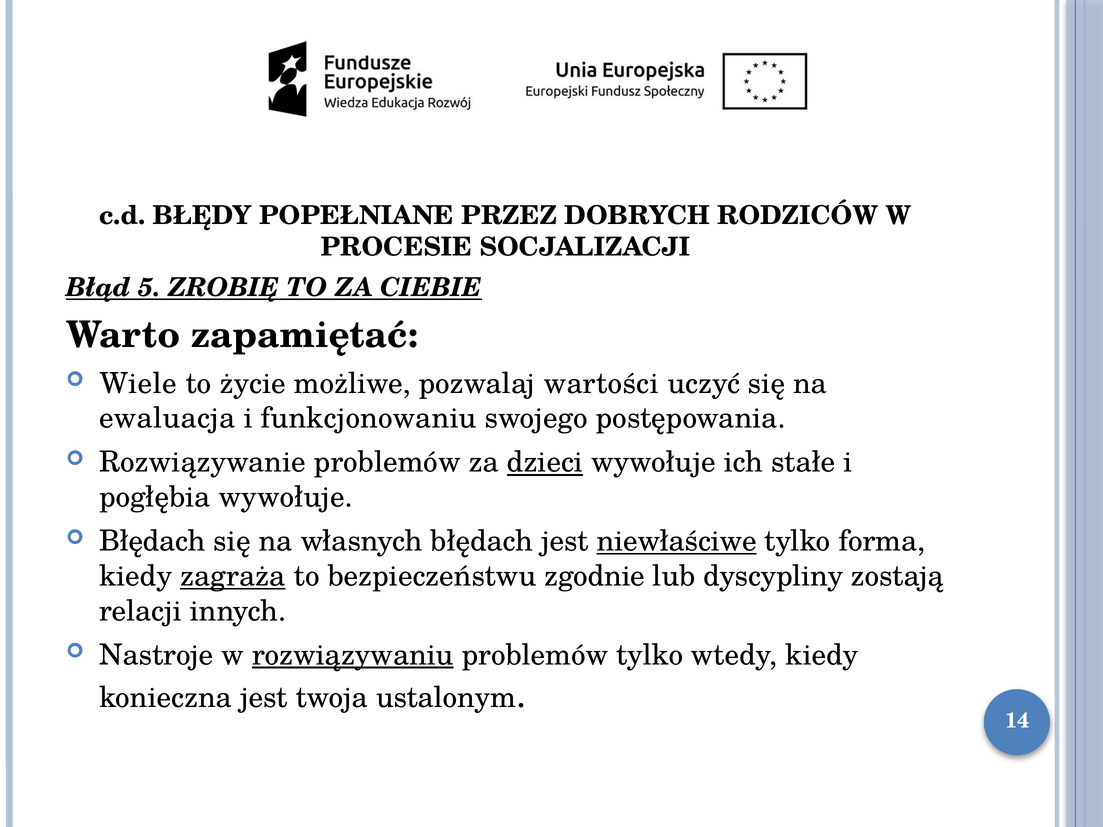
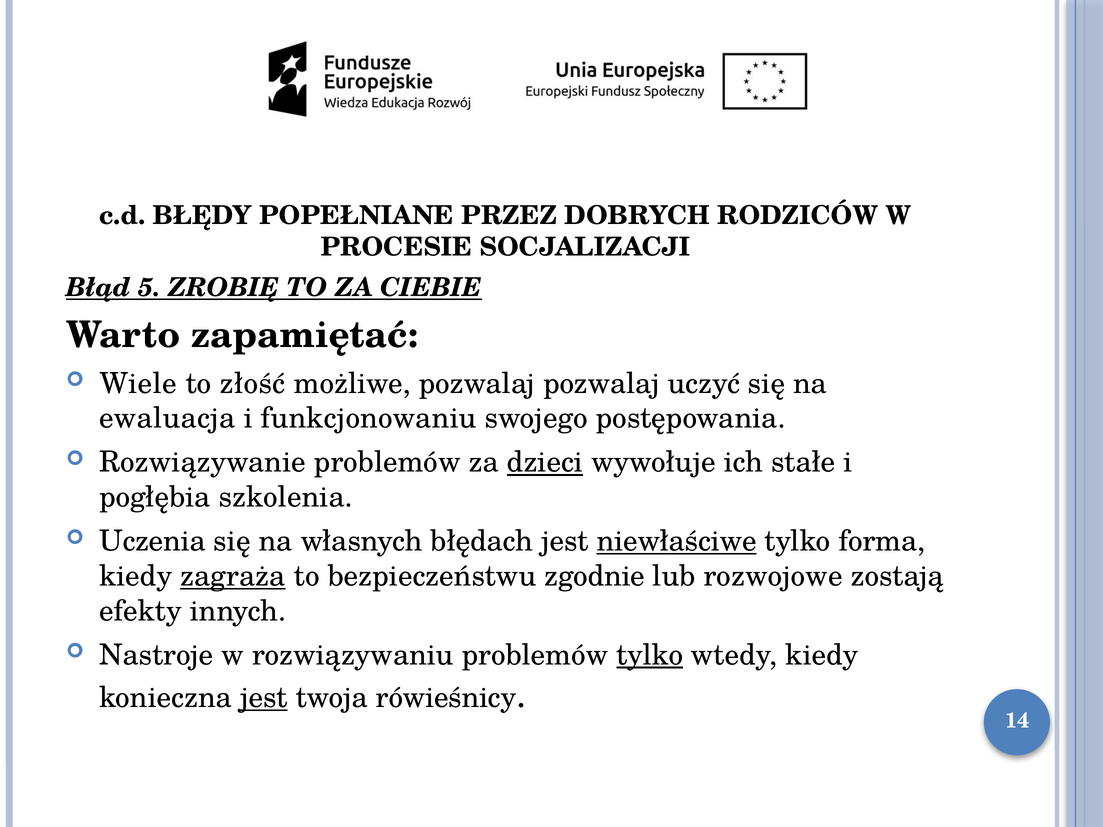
życie: życie -> złość
pozwalaj wartości: wartości -> pozwalaj
pogłębia wywołuje: wywołuje -> szkolenia
Błędach at (152, 541): Błędach -> Uczenia
dyscypliny: dyscypliny -> rozwojowe
relacji: relacji -> efekty
rozwiązywaniu underline: present -> none
tylko at (650, 655) underline: none -> present
jest at (264, 698) underline: none -> present
ustalonym: ustalonym -> rówieśnicy
